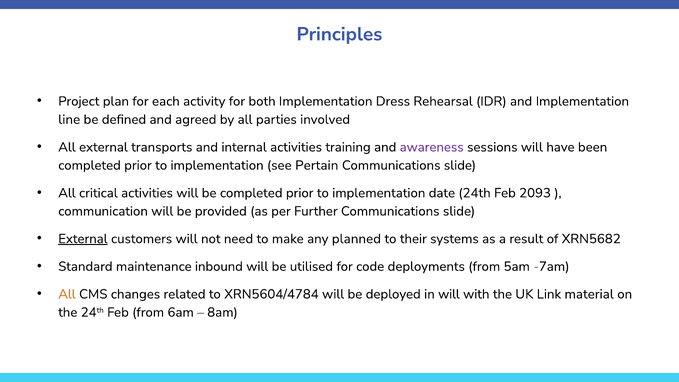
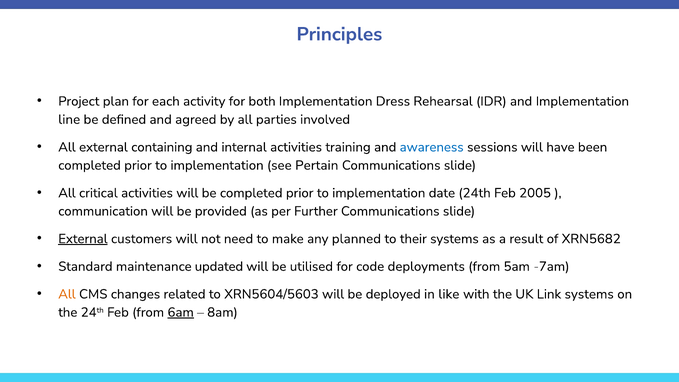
transports: transports -> containing
awareness colour: purple -> blue
2093: 2093 -> 2005
inbound: inbound -> updated
XRN5604/4784: XRN5604/4784 -> XRN5604/5603
in will: will -> like
Link material: material -> systems
6am underline: none -> present
